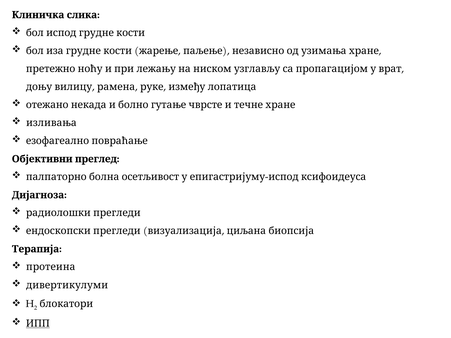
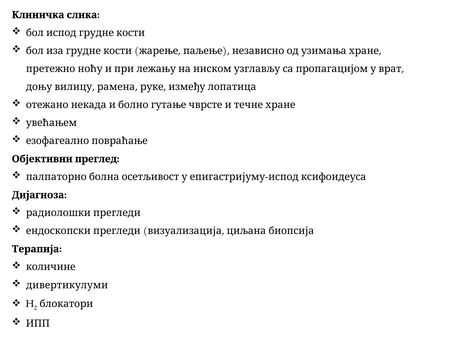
изливања: изливања -> увећањем
протеина: протеина -> количине
ИПП underline: present -> none
